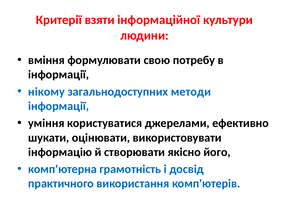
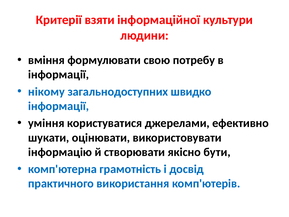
методи: методи -> швидко
його: його -> бути
